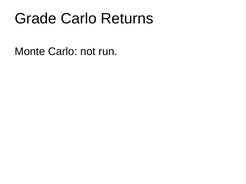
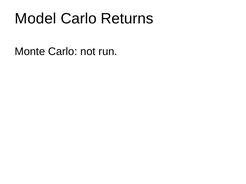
Grade: Grade -> Model
